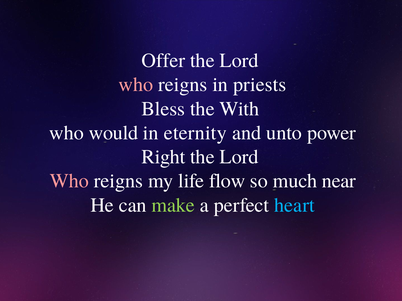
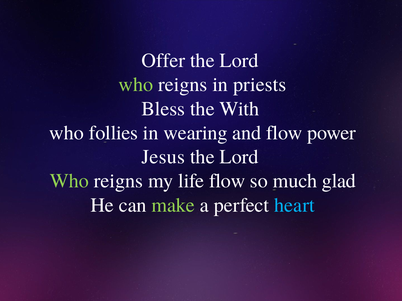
who at (136, 85) colour: pink -> light green
would: would -> follies
eternity: eternity -> wearing
and unto: unto -> flow
Right: Right -> Jesus
Who at (69, 181) colour: pink -> light green
near: near -> glad
